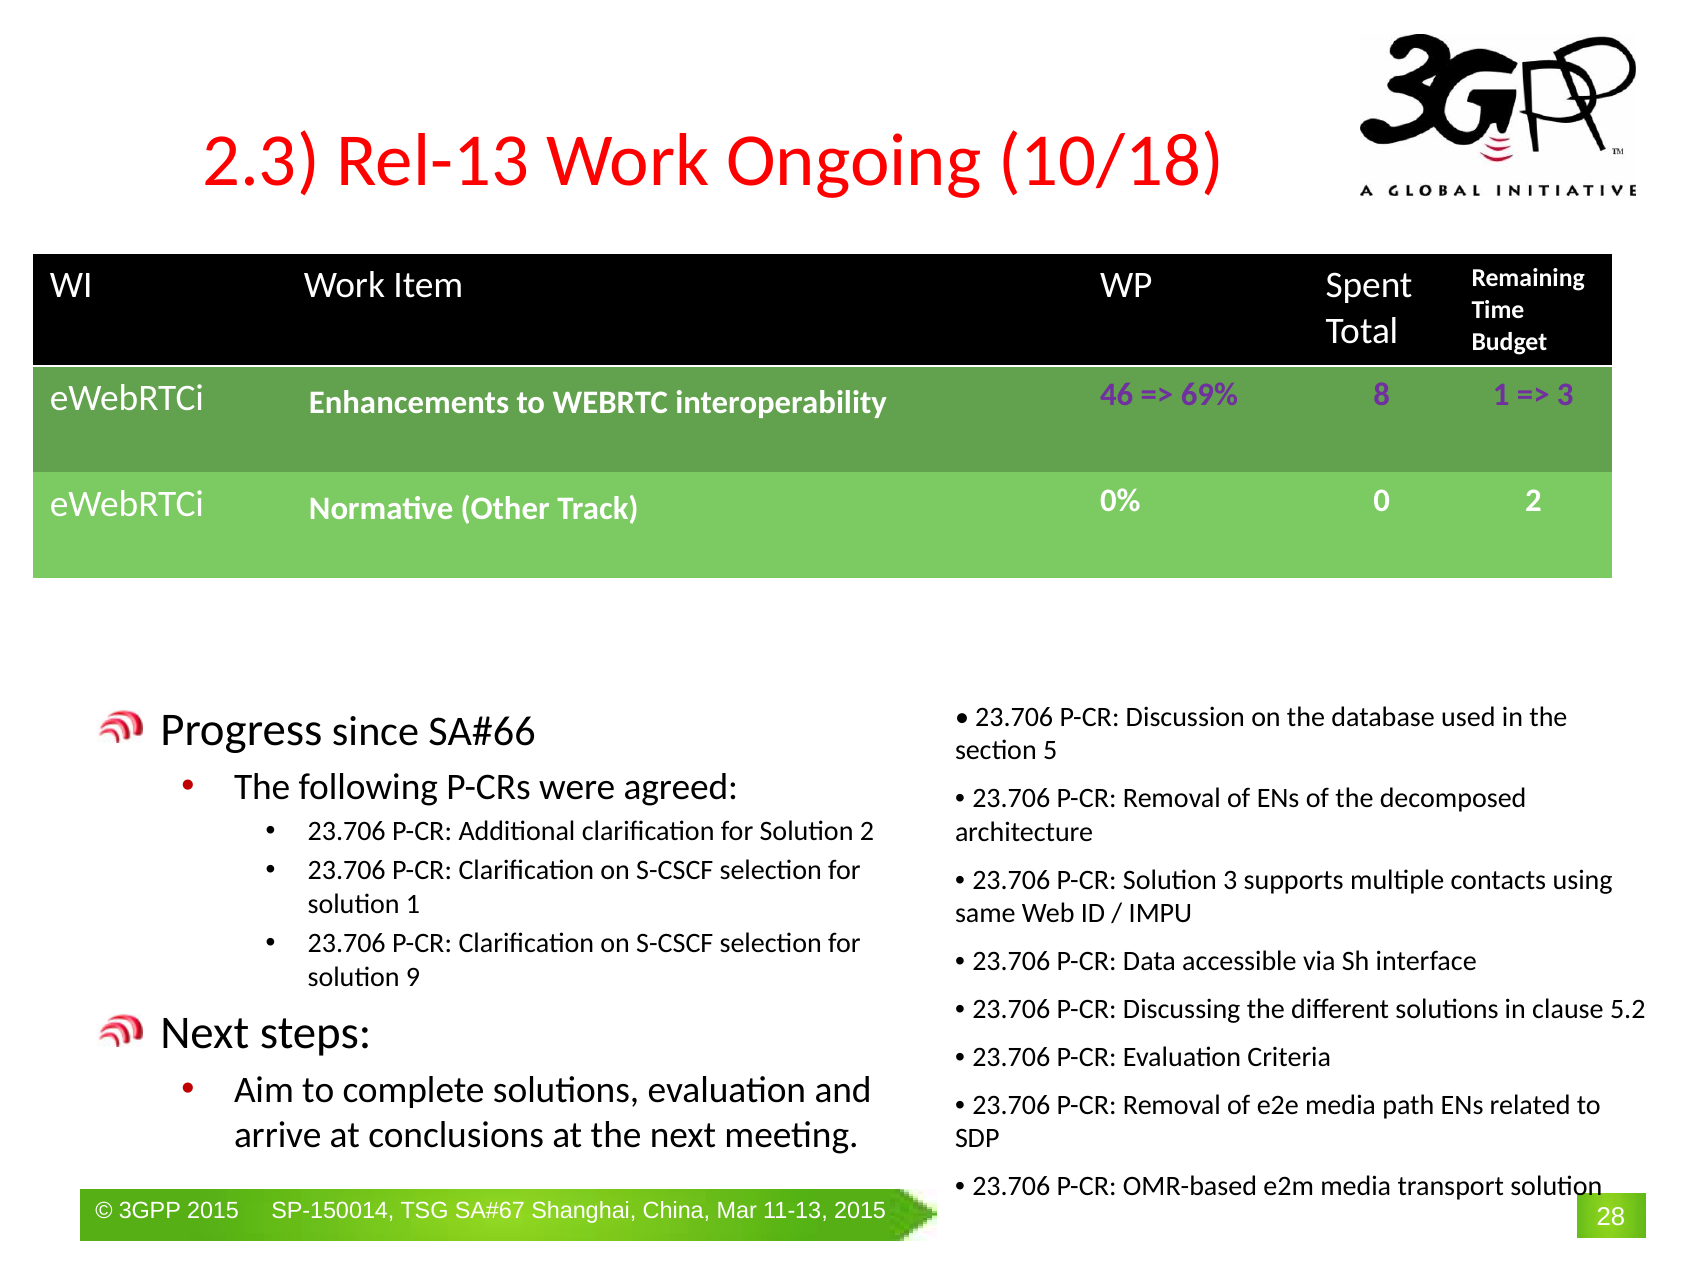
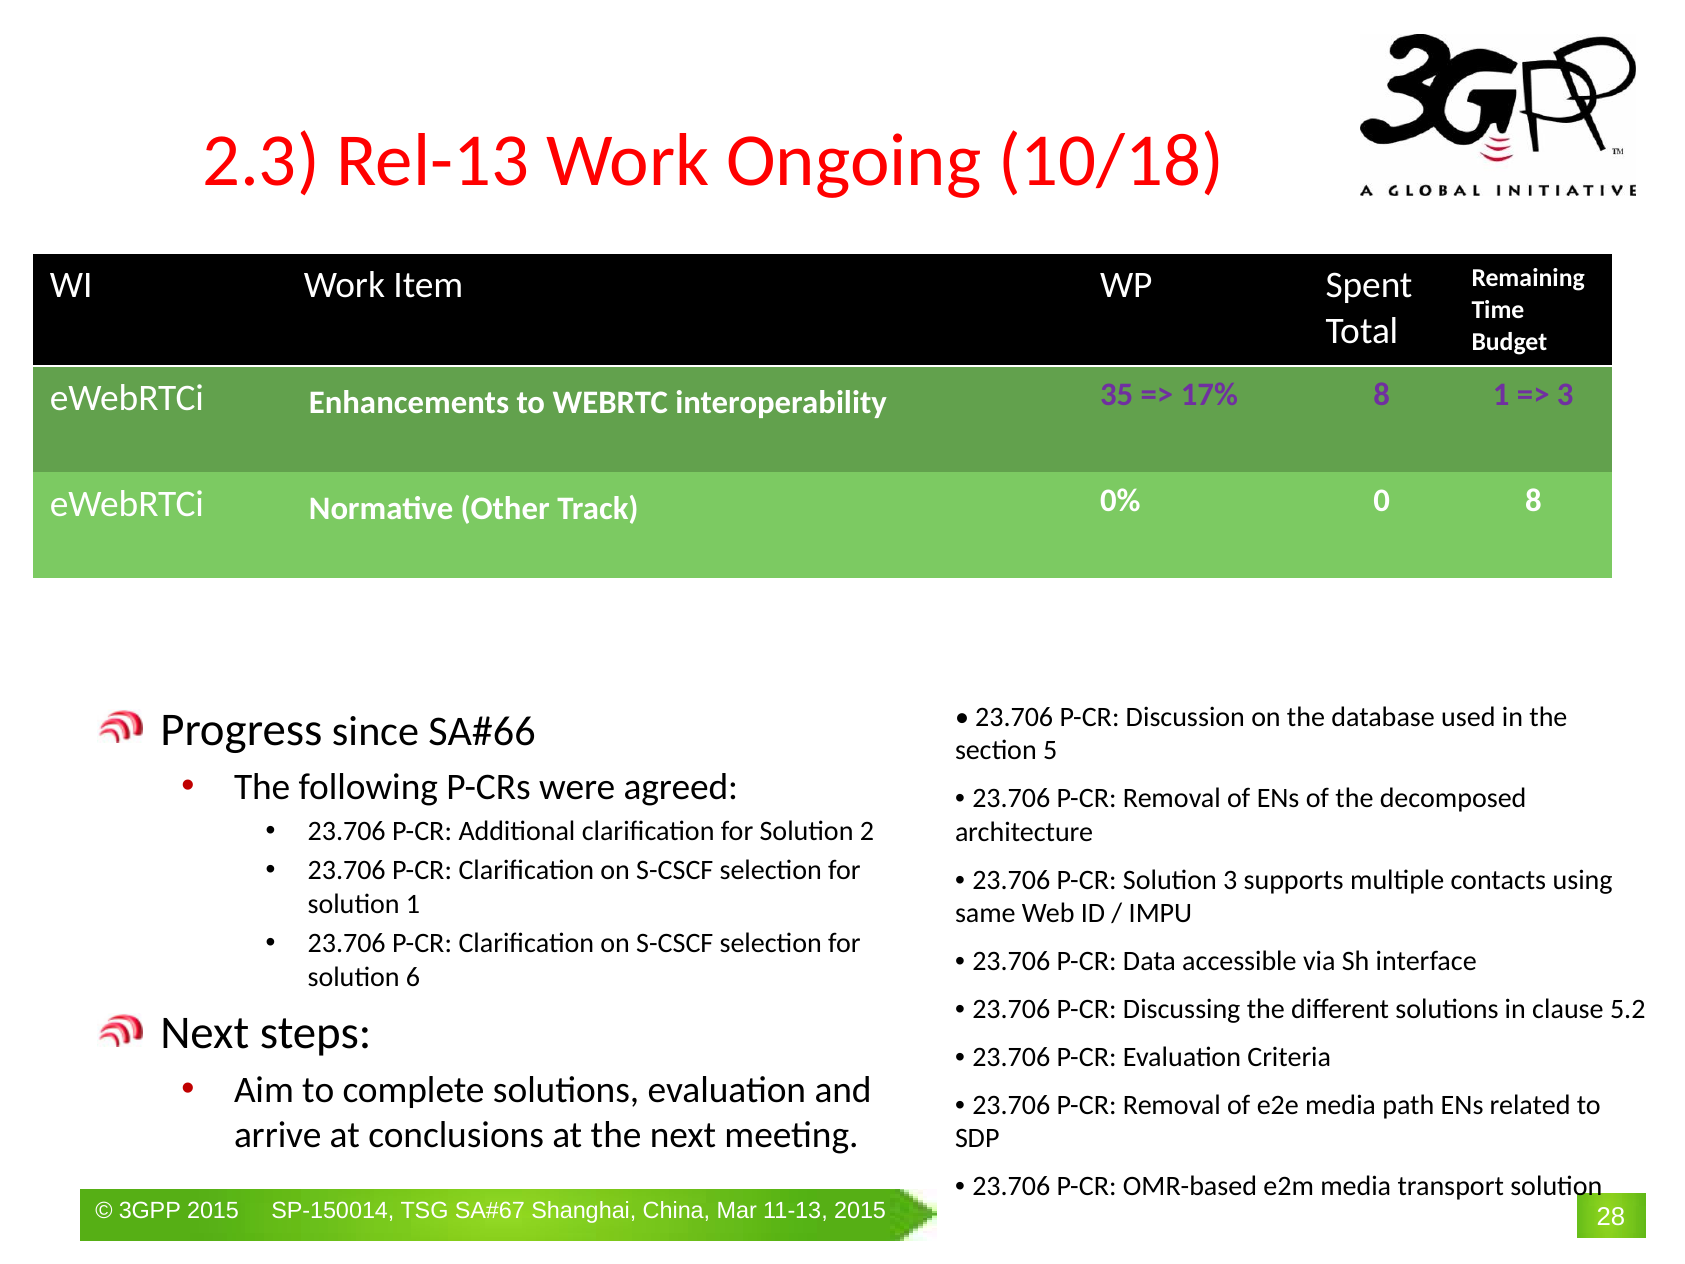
46: 46 -> 35
69%: 69% -> 17%
0 2: 2 -> 8
9: 9 -> 6
